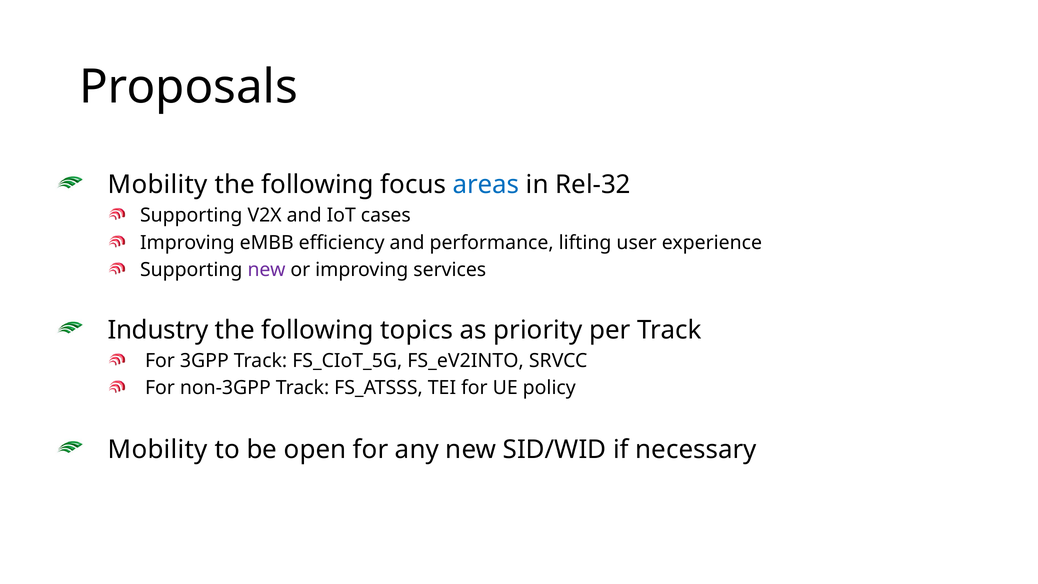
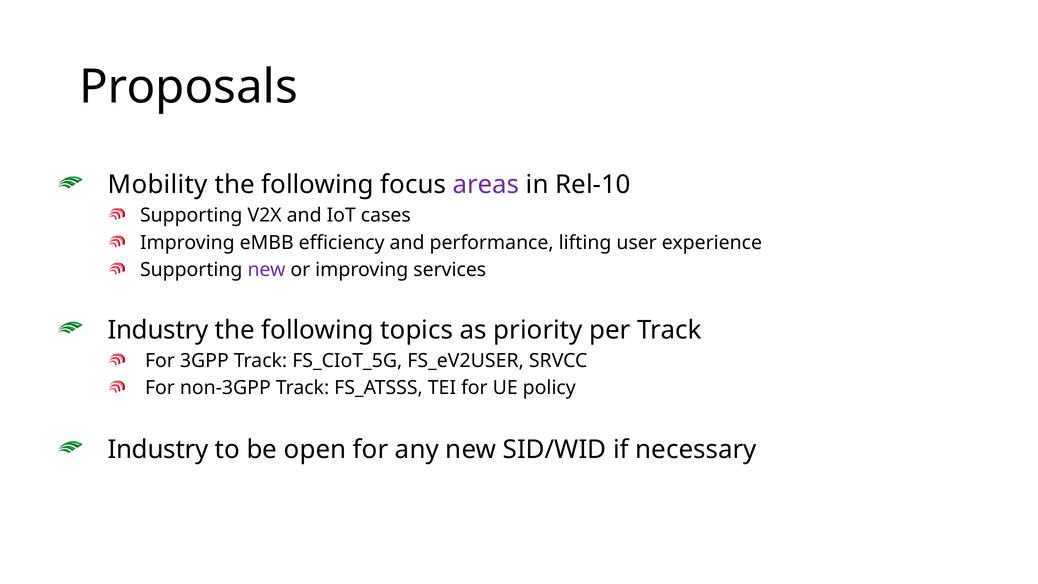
areas colour: blue -> purple
Rel-32: Rel-32 -> Rel-10
FS_eV2INTO: FS_eV2INTO -> FS_eV2USER
Mobility at (158, 450): Mobility -> Industry
